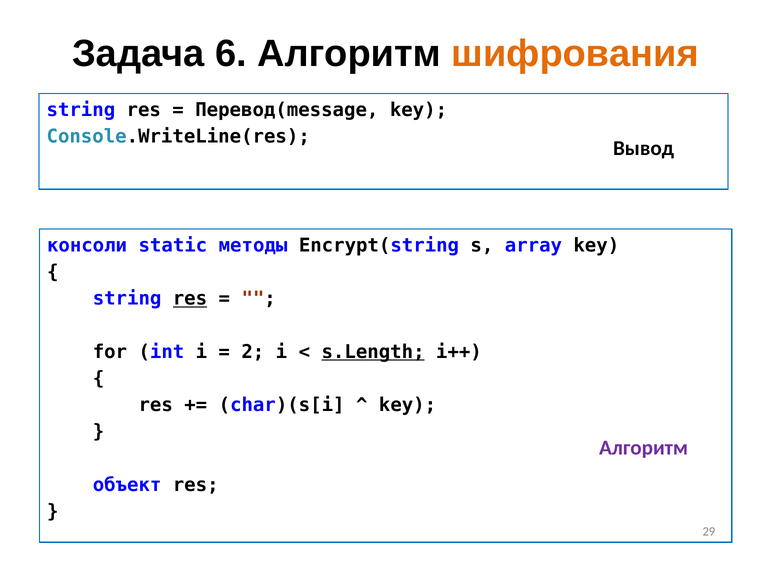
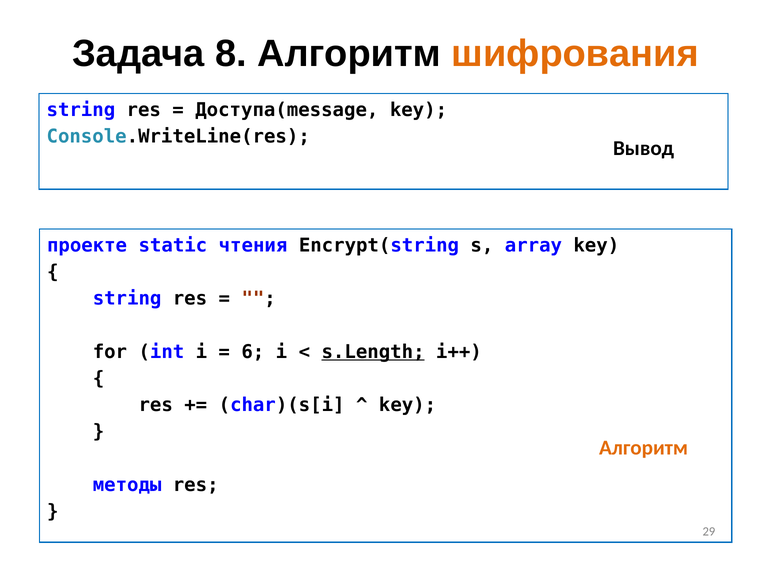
6: 6 -> 8
Перевод(message: Перевод(message -> Доступа(message
консоли: консоли -> проекте
методы: методы -> чтения
res at (190, 299) underline: present -> none
2: 2 -> 6
Алгоритм at (644, 448) colour: purple -> orange
объект: объект -> методы
